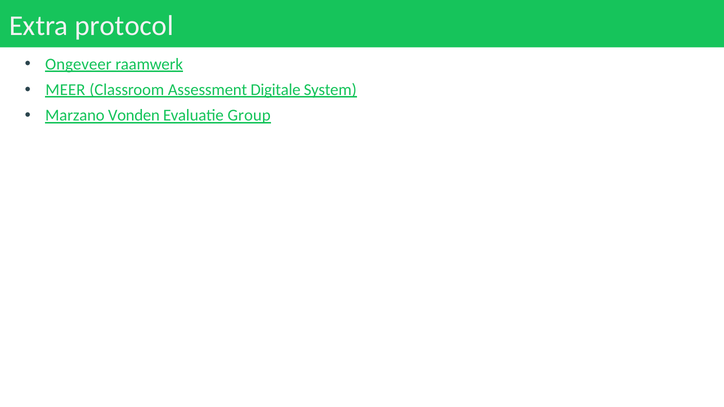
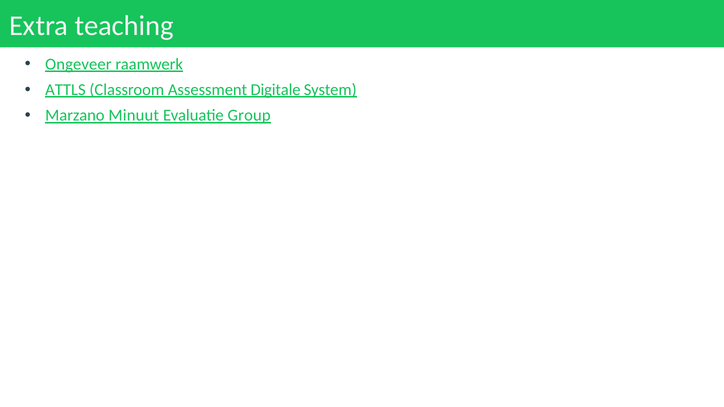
protocol: protocol -> teaching
MEER: MEER -> ATTLS
Vonden: Vonden -> Minuut
